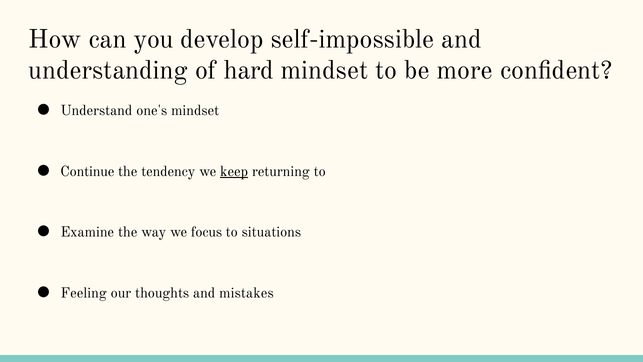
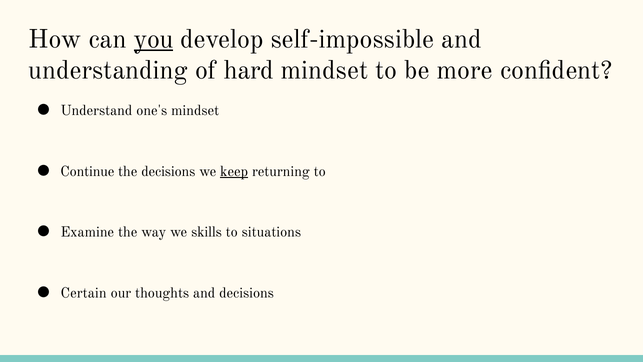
you underline: none -> present
the tendency: tendency -> decisions
focus: focus -> skills
Feeling: Feeling -> Certain
and mistakes: mistakes -> decisions
